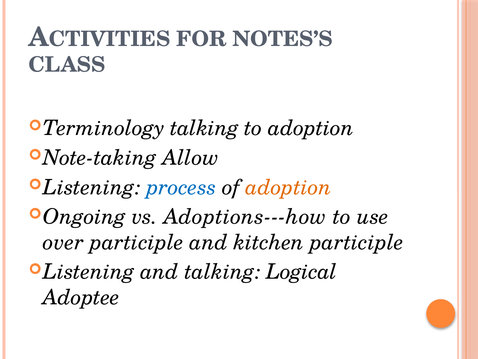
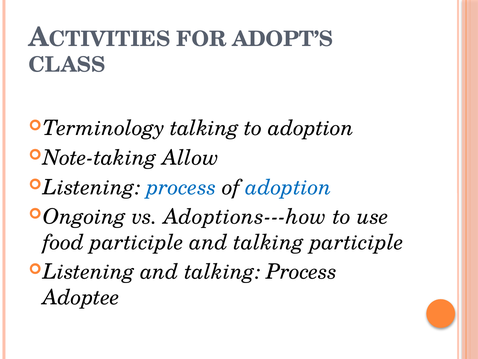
NOTES’S: NOTES’S -> ADOPT’S
adoption at (289, 187) colour: orange -> blue
over: over -> food
participle and kitchen: kitchen -> talking
talking Logical: Logical -> Process
